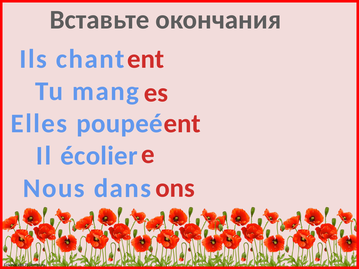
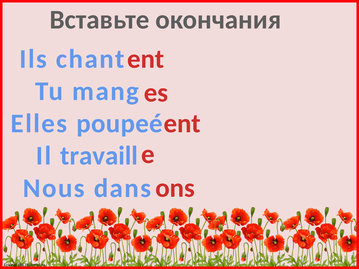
écolier: écolier -> travaill
